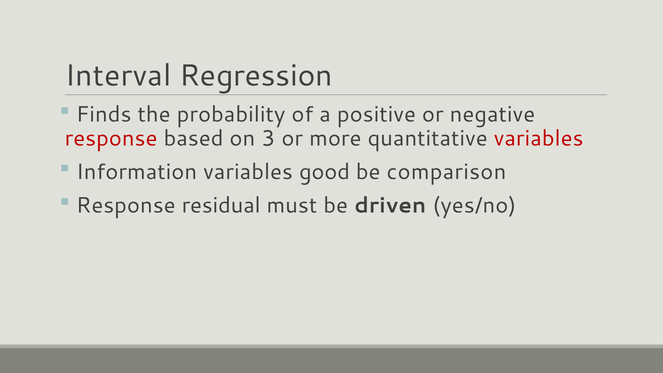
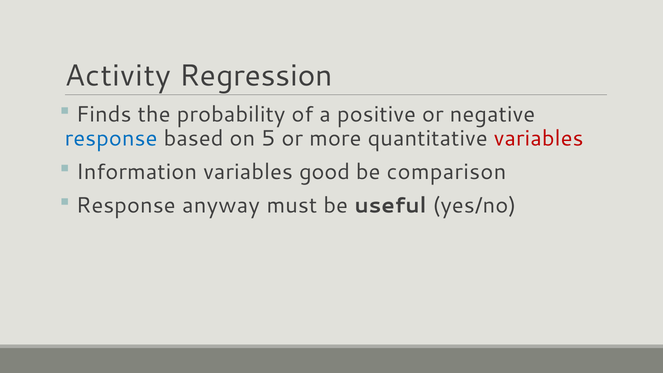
Interval: Interval -> Activity
response at (111, 139) colour: red -> blue
3: 3 -> 5
residual: residual -> anyway
driven: driven -> useful
